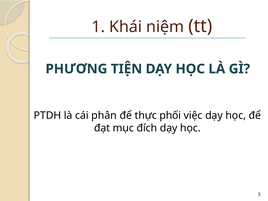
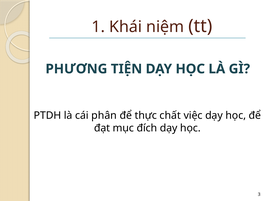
phối: phối -> chất
